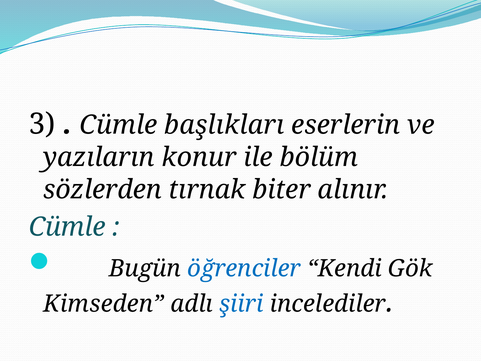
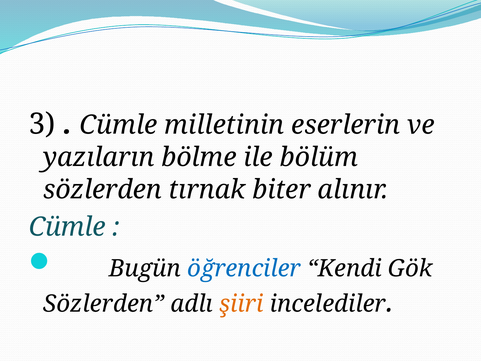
başlıkları: başlıkları -> milletinin
konur: konur -> bölme
Kimseden at (104, 304): Kimseden -> Sözlerden
şiiri colour: blue -> orange
